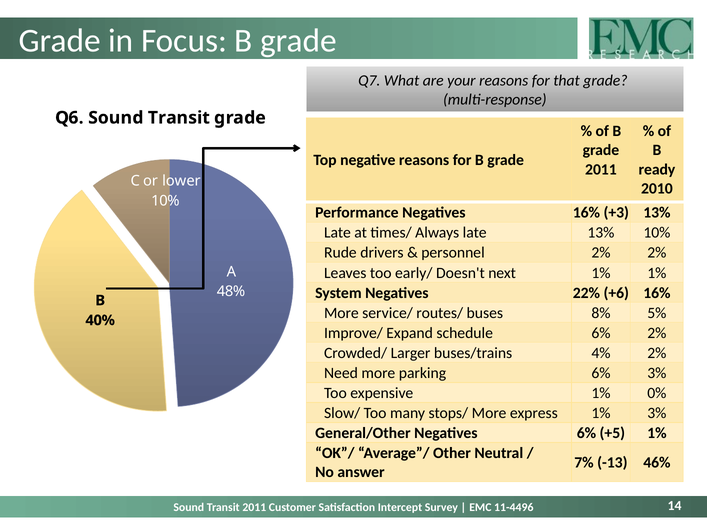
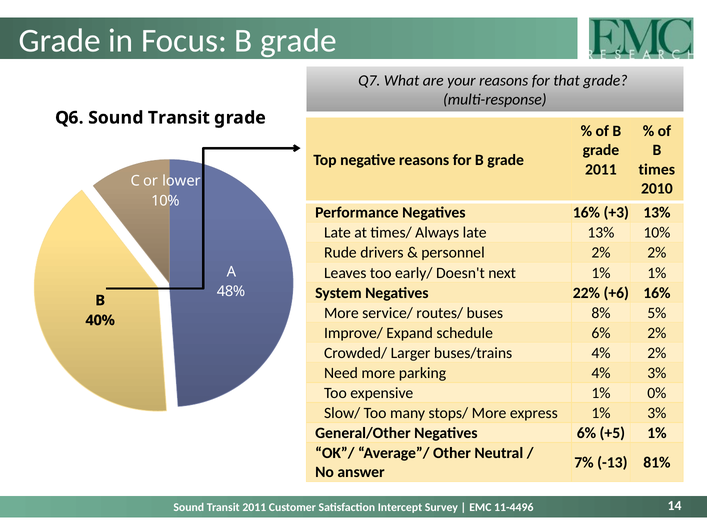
ready: ready -> times
parking 6%: 6% -> 4%
46%: 46% -> 81%
